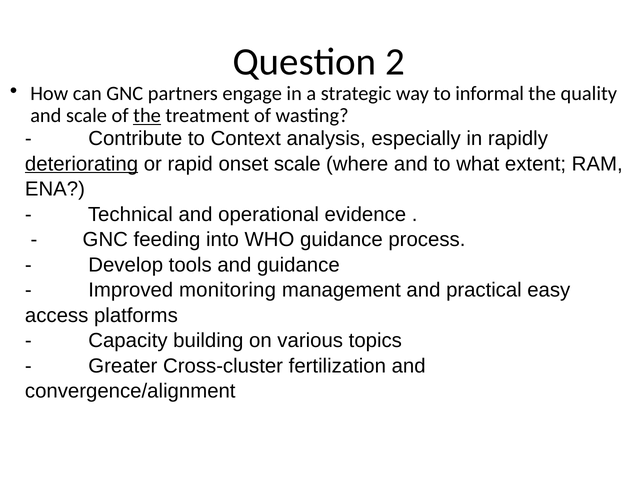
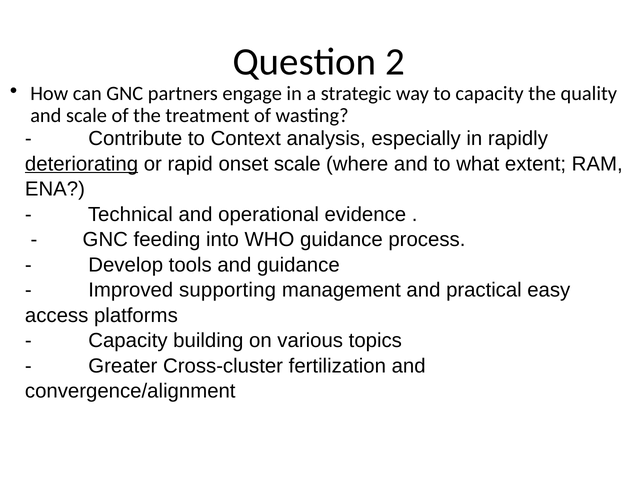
to informal: informal -> capacity
the at (147, 116) underline: present -> none
monitoring: monitoring -> supporting
